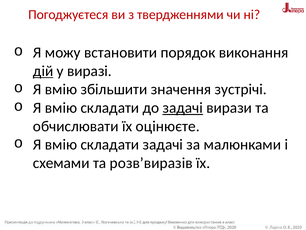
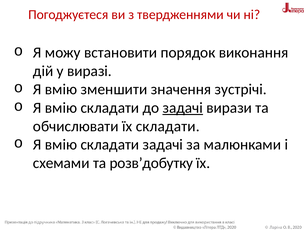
дій underline: present -> none
збільшити: збільшити -> зменшити
їх оцінюєте: оцінюєте -> складати
розв’виразів: розв’виразів -> розв’добутку
